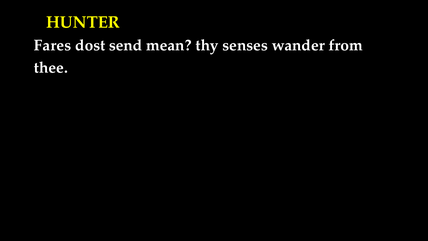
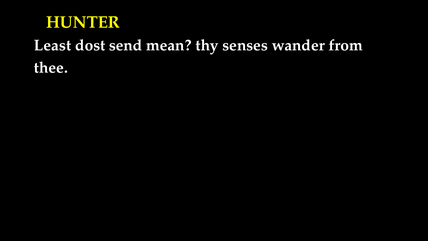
Fares: Fares -> Least
